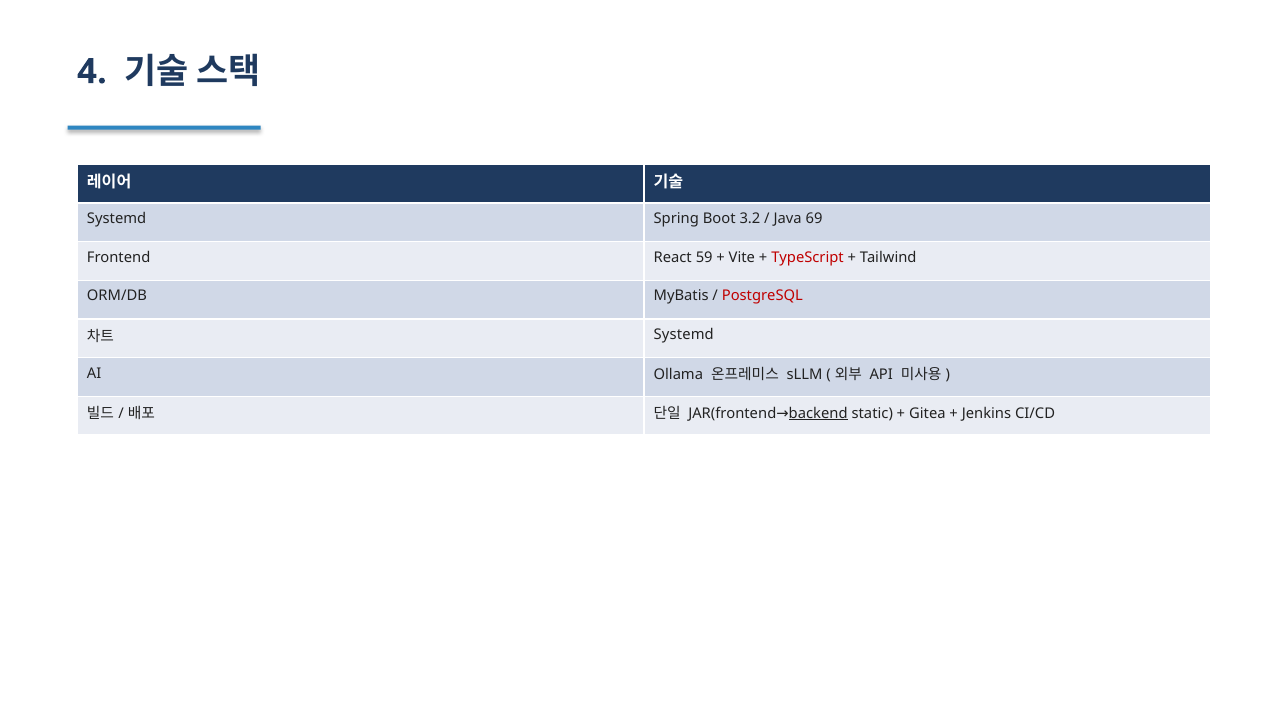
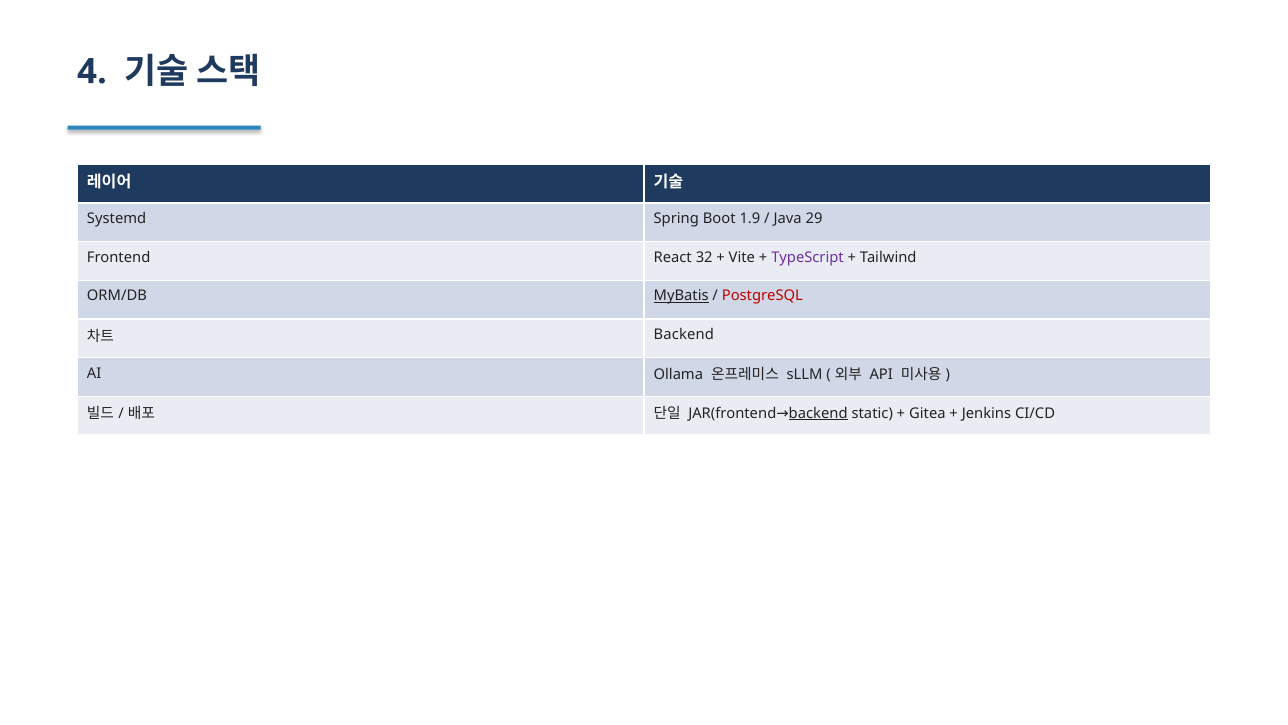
3.2: 3.2 -> 1.9
69: 69 -> 29
59: 59 -> 32
TypeScript colour: red -> purple
MyBatis underline: none -> present
Systemd at (684, 335): Systemd -> Backend
